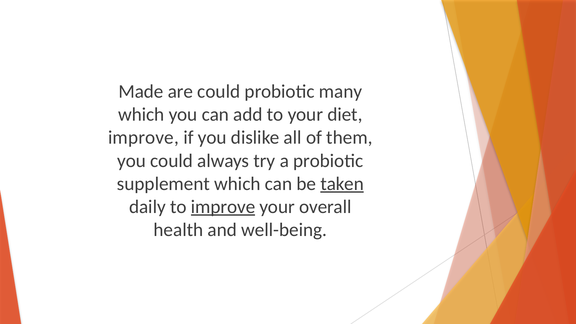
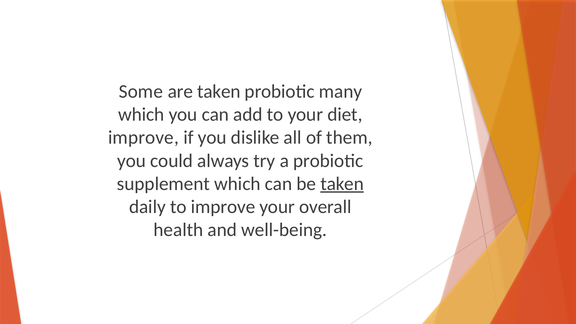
Made: Made -> Some
are could: could -> taken
improve at (223, 207) underline: present -> none
